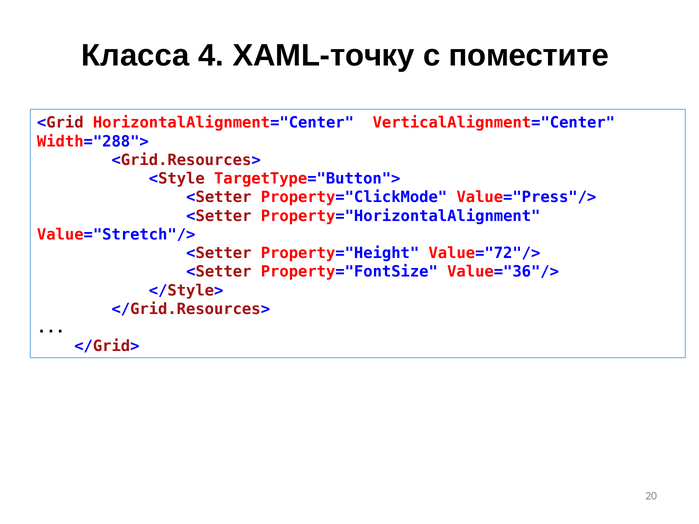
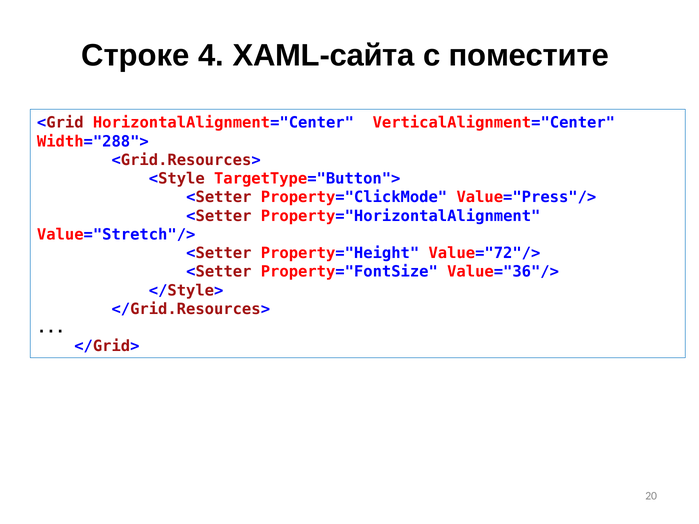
Класса: Класса -> Строке
XAML-точку: XAML-точку -> XAML-сайта
